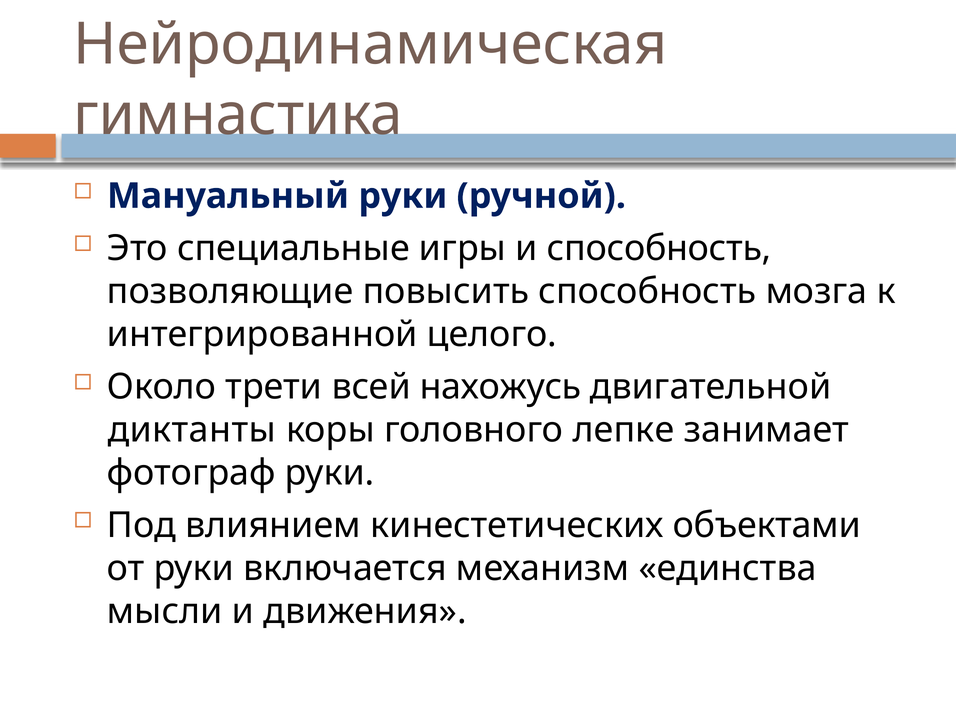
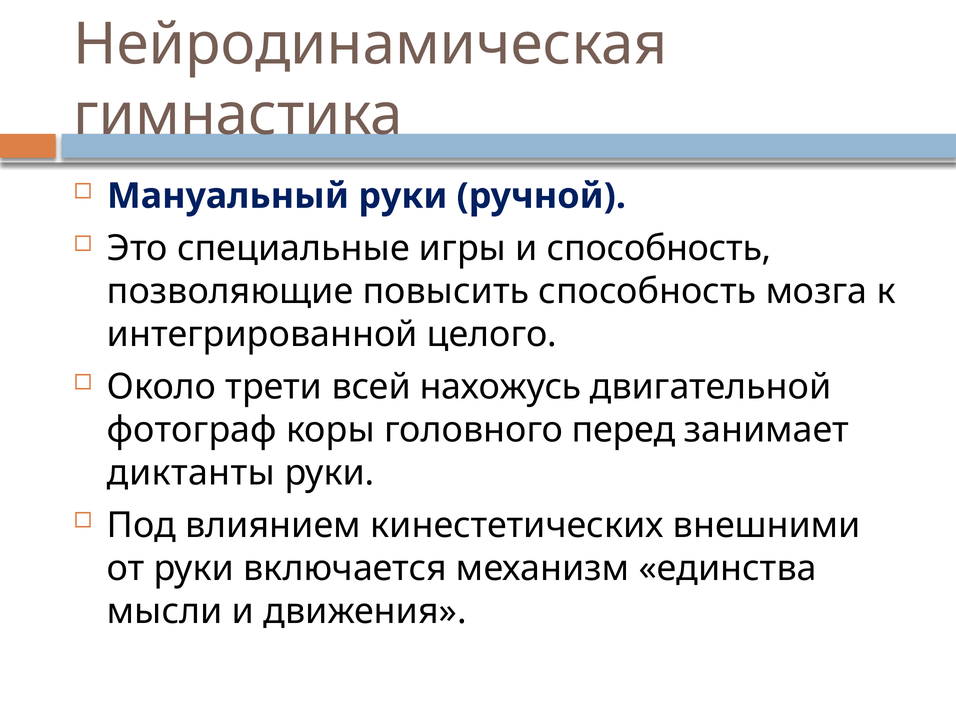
диктанты: диктанты -> фотограф
лепке: лепке -> перед
фотограф: фотограф -> диктанты
объектами: объектами -> внешними
